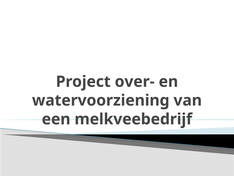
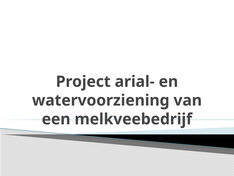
over-: over- -> arial-
